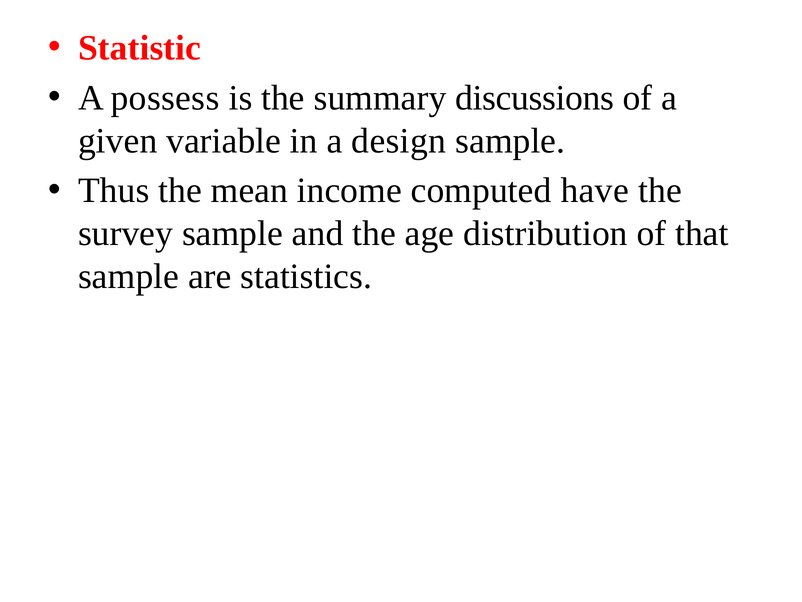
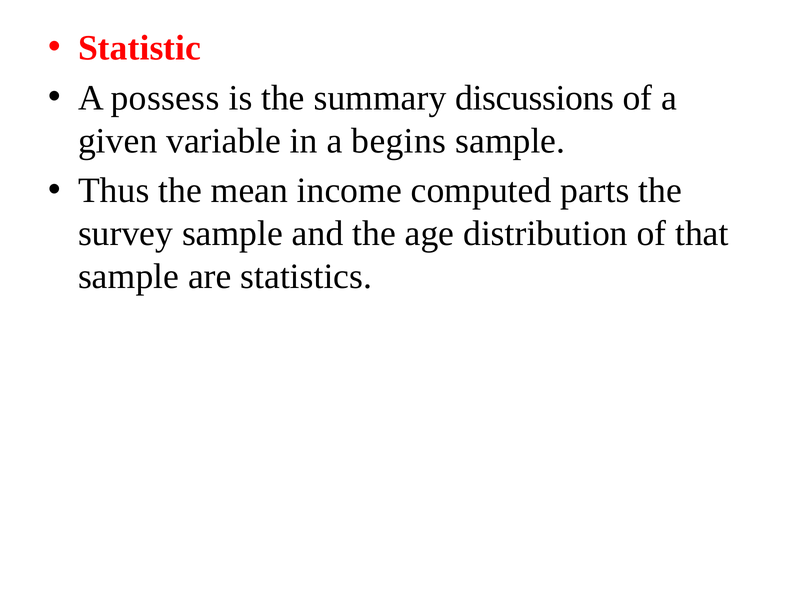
design: design -> begins
have: have -> parts
